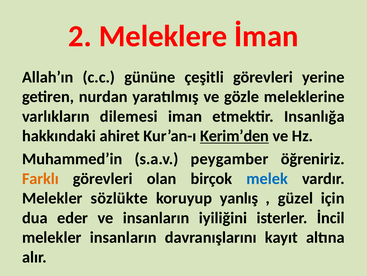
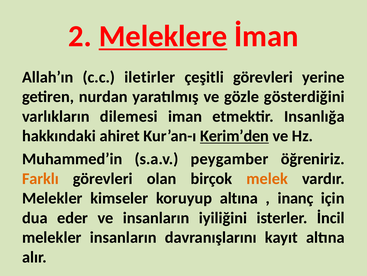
Meleklere underline: none -> present
gününe: gününe -> iletirler
meleklerine: meleklerine -> gösterdiğini
melek colour: blue -> orange
sözlükte: sözlükte -> kimseler
koruyup yanlış: yanlış -> altına
güzel: güzel -> inanç
